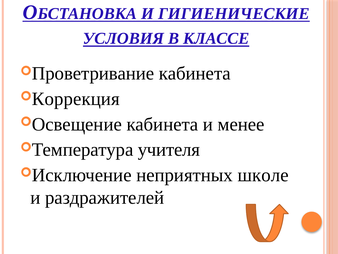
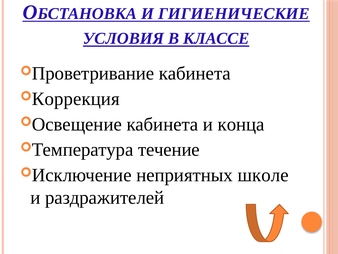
менее: менее -> конца
учителя: учителя -> течение
